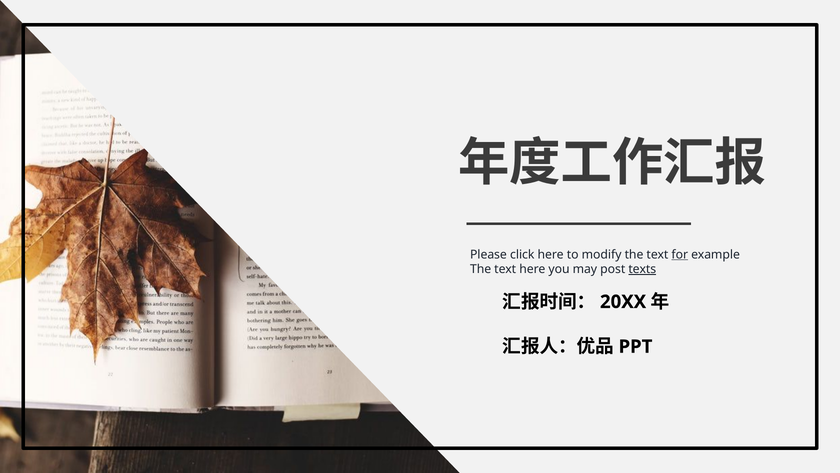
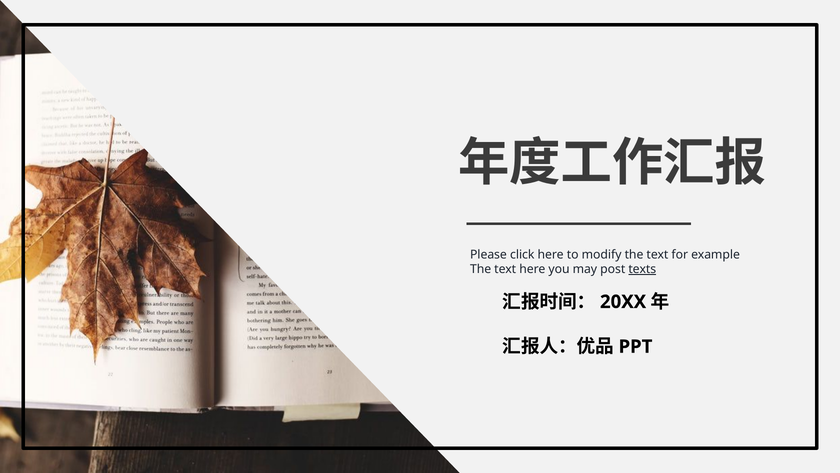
for underline: present -> none
